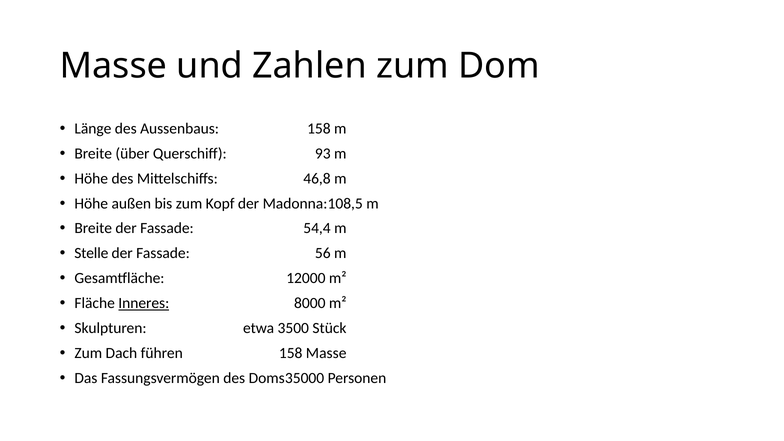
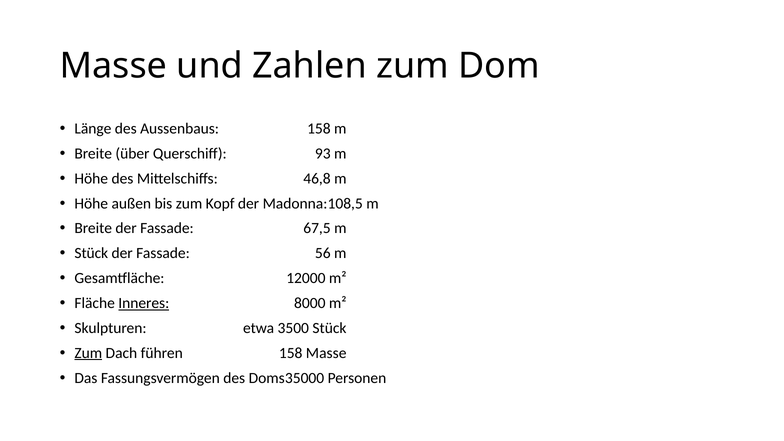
54,4: 54,4 -> 67,5
Stelle at (91, 253): Stelle -> Stück
Zum at (88, 353) underline: none -> present
